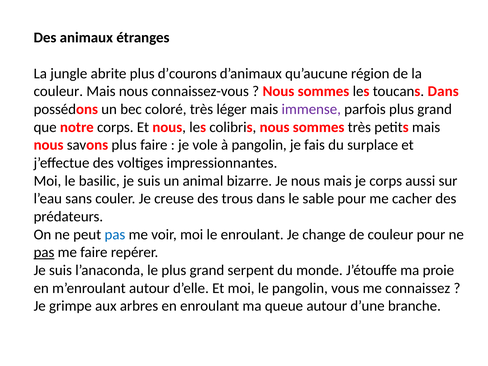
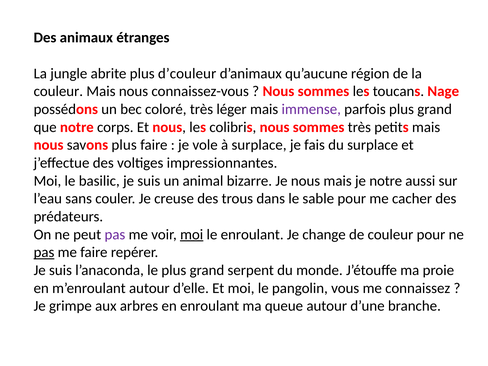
d’courons: d’courons -> d’couleur
toucans Dans: Dans -> Nage
à pangolin: pangolin -> surplace
je corps: corps -> notre
pas at (115, 234) colour: blue -> purple
moi at (192, 234) underline: none -> present
